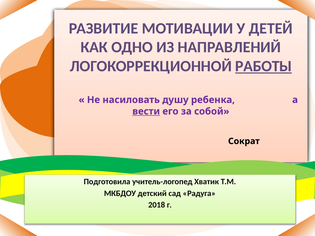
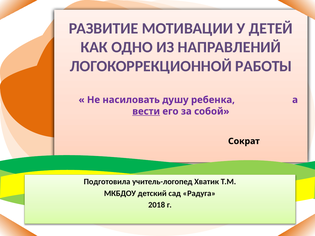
РАБОТЫ underline: present -> none
